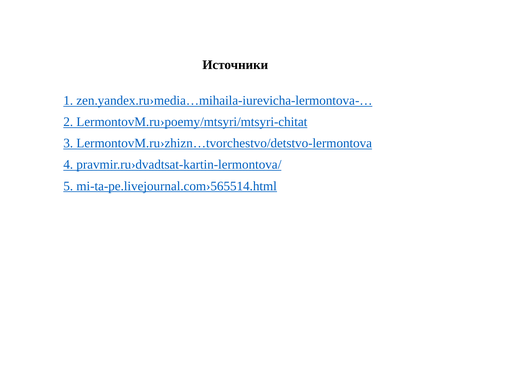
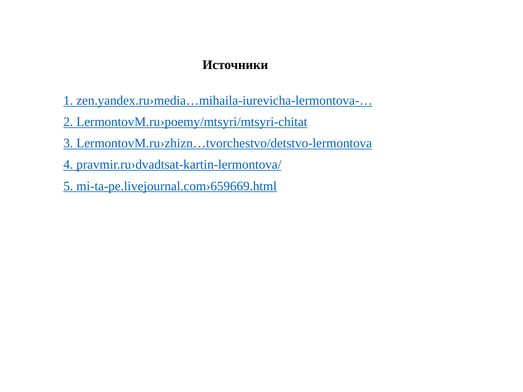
mi-ta-pe.livejournal.com›565514.html: mi-ta-pe.livejournal.com›565514.html -> mi-ta-pe.livejournal.com›659669.html
